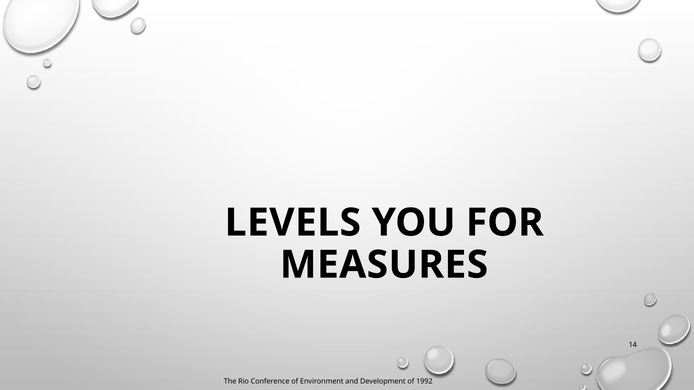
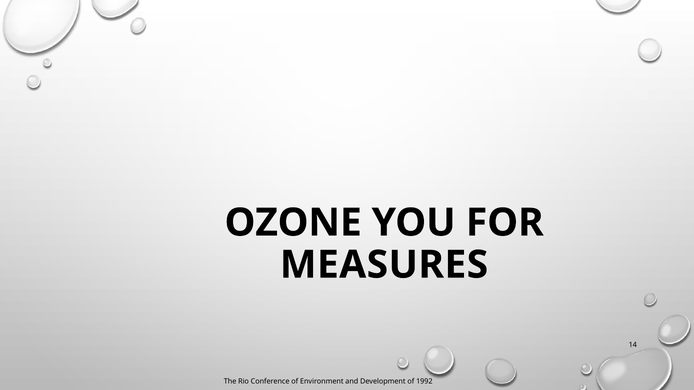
LEVELS: LEVELS -> OZONE
